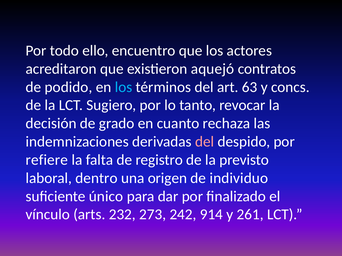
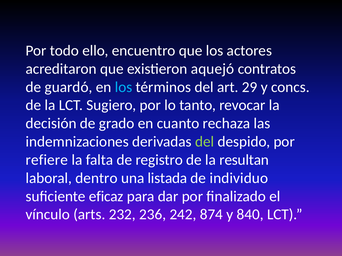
podido: podido -> guardó
63: 63 -> 29
del at (205, 142) colour: pink -> light green
previsto: previsto -> resultan
origen: origen -> listada
único: único -> eficaz
273: 273 -> 236
914: 914 -> 874
261: 261 -> 840
